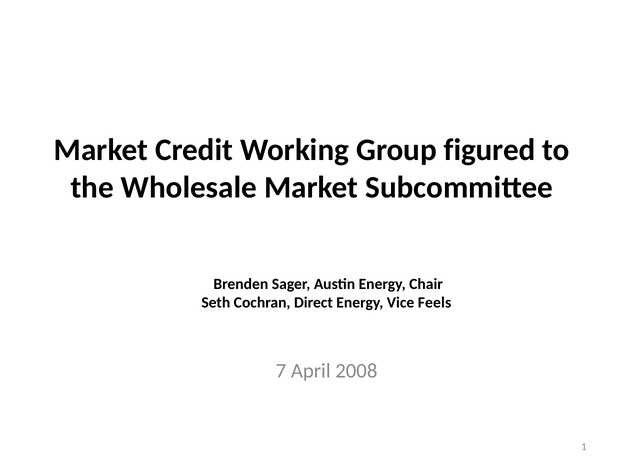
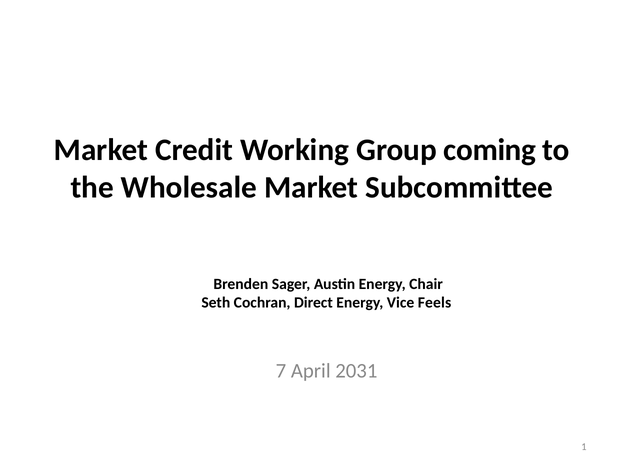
figured: figured -> coming
2008: 2008 -> 2031
